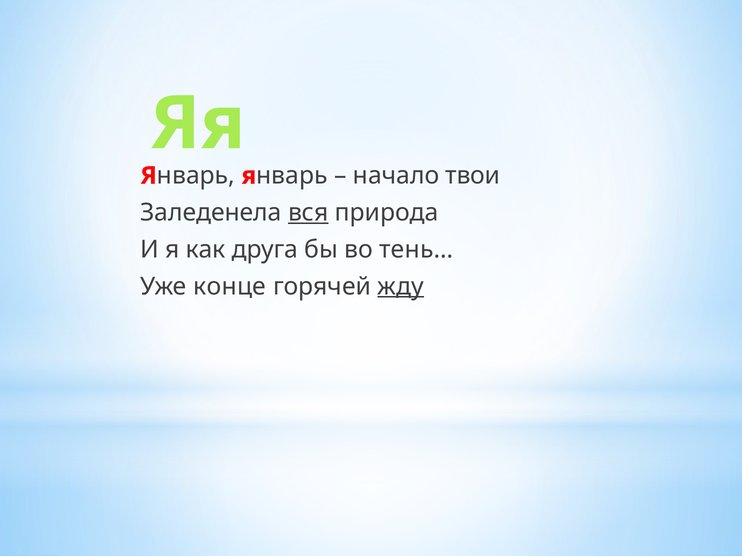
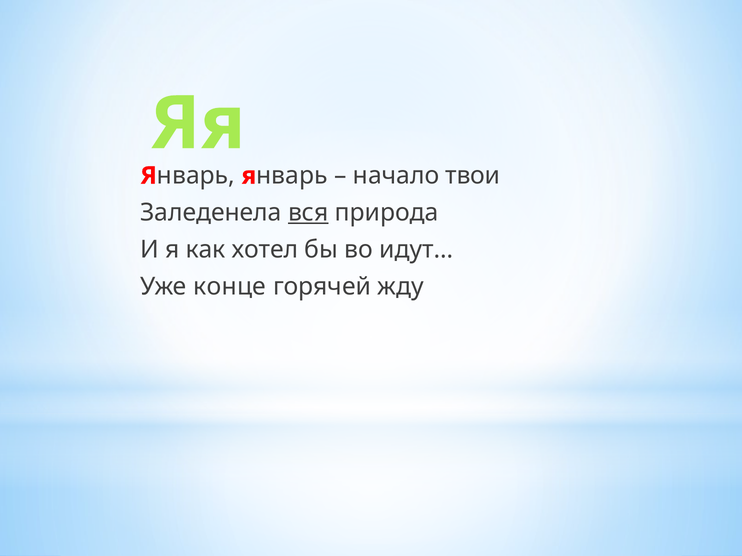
друга: друга -> хотел
тень…: тень… -> идут…
жду underline: present -> none
